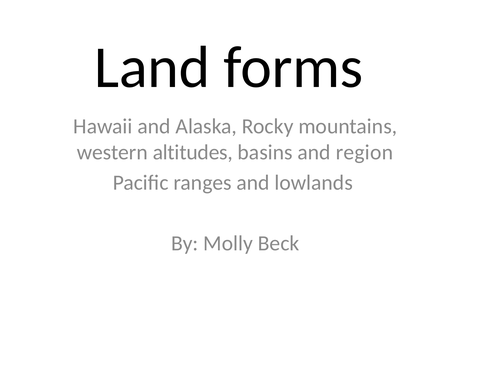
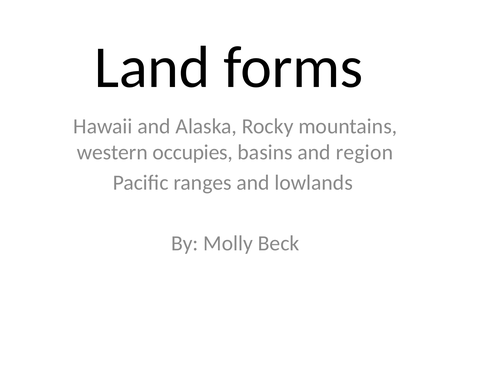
altitudes: altitudes -> occupies
